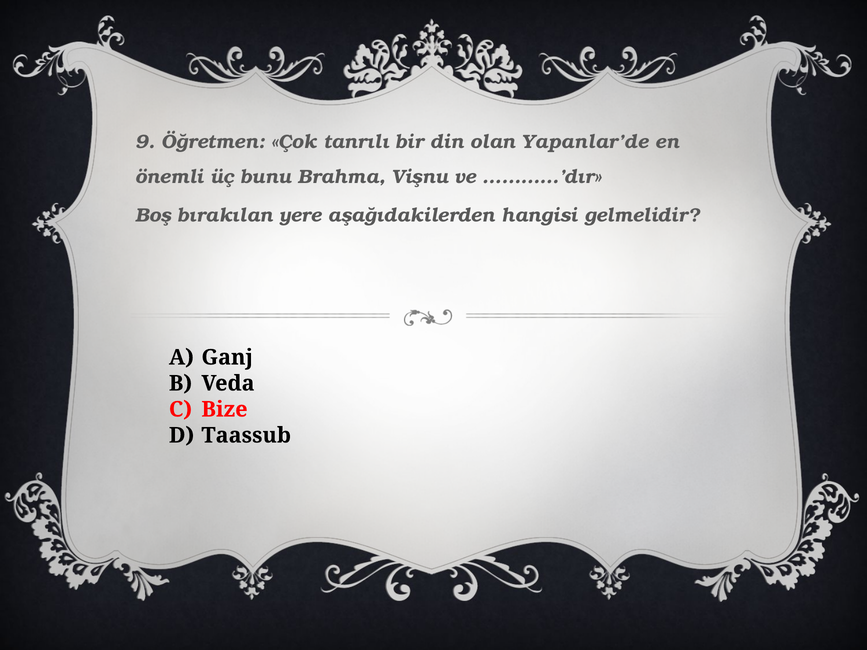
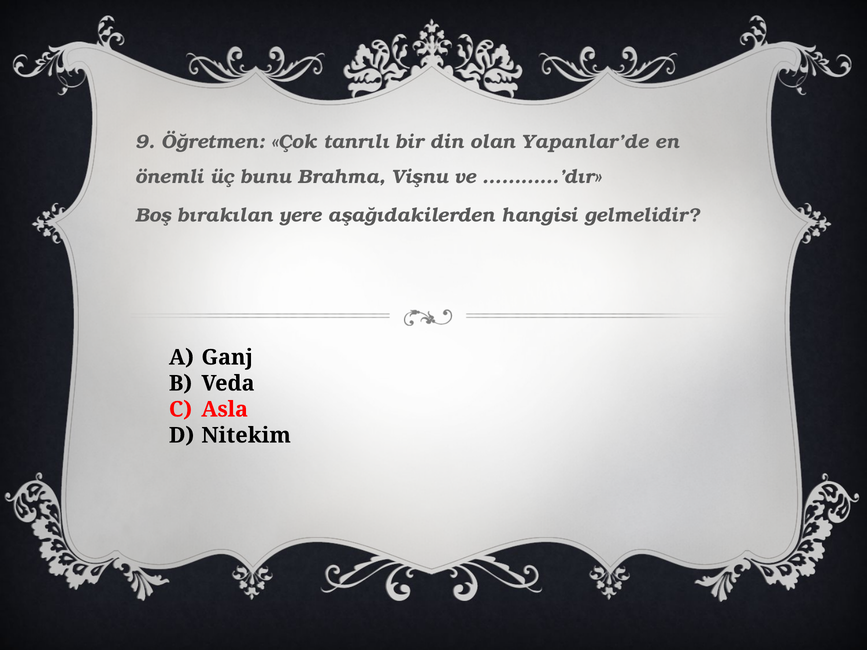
Bize: Bize -> Asla
Taassub: Taassub -> Nitekim
